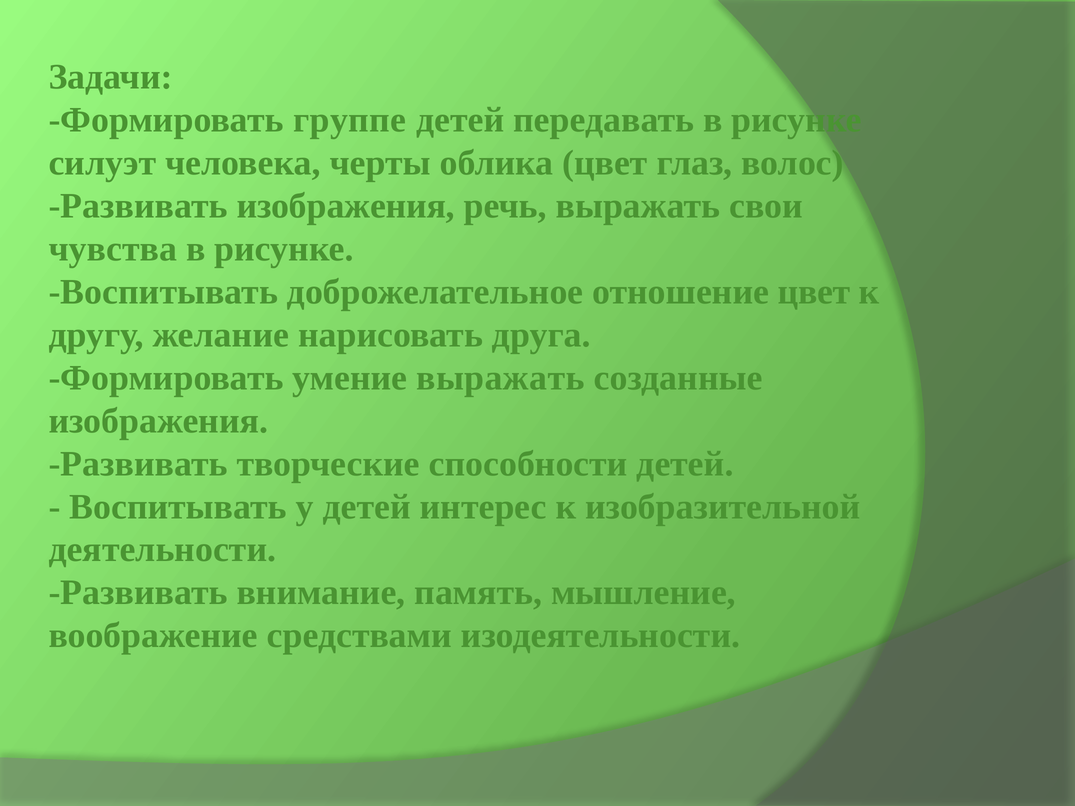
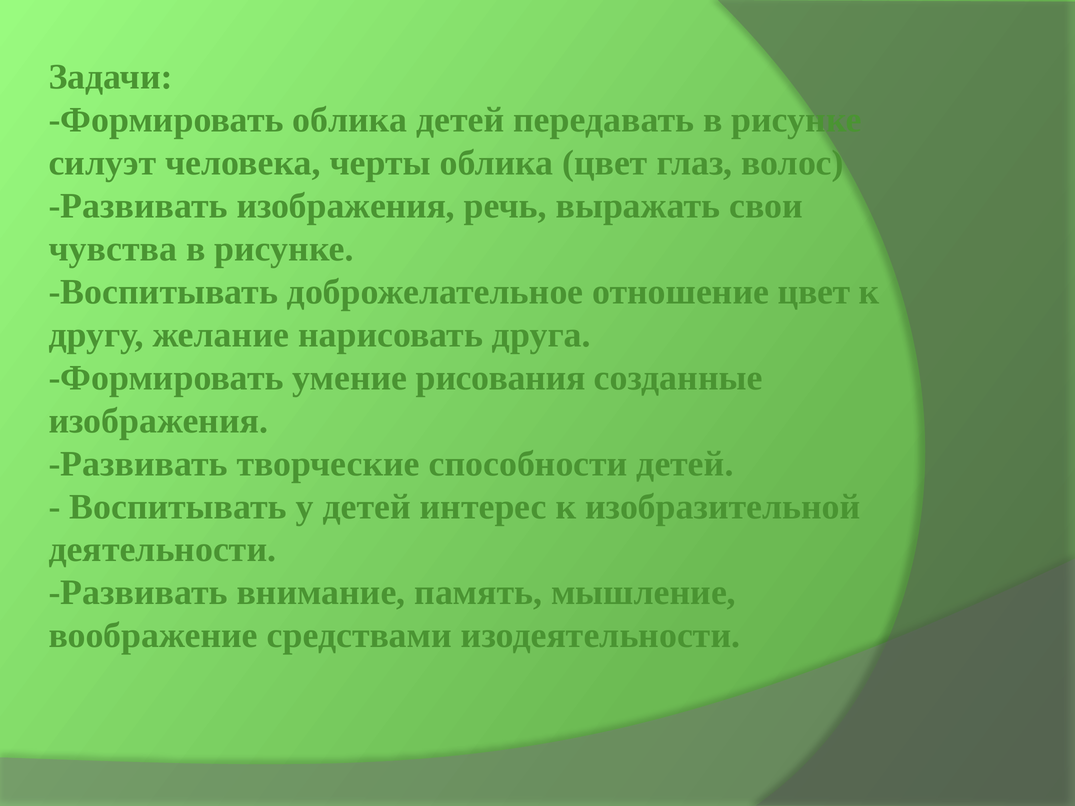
Формировать группе: группе -> облика
умение выражать: выражать -> рисования
